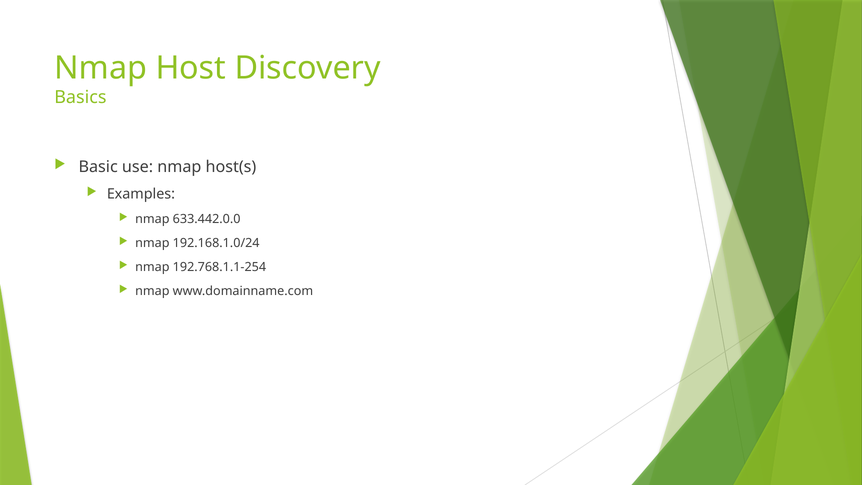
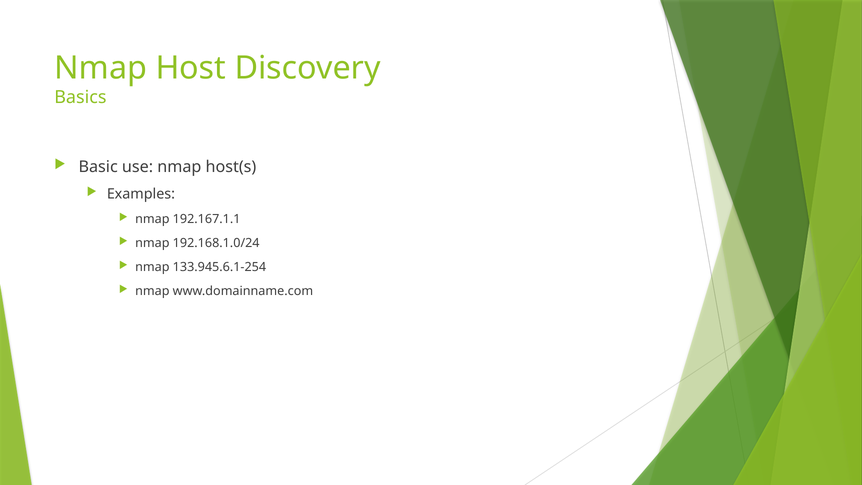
633.442.0.0: 633.442.0.0 -> 192.167.1.1
192.768.1.1-254: 192.768.1.1-254 -> 133.945.6.1-254
